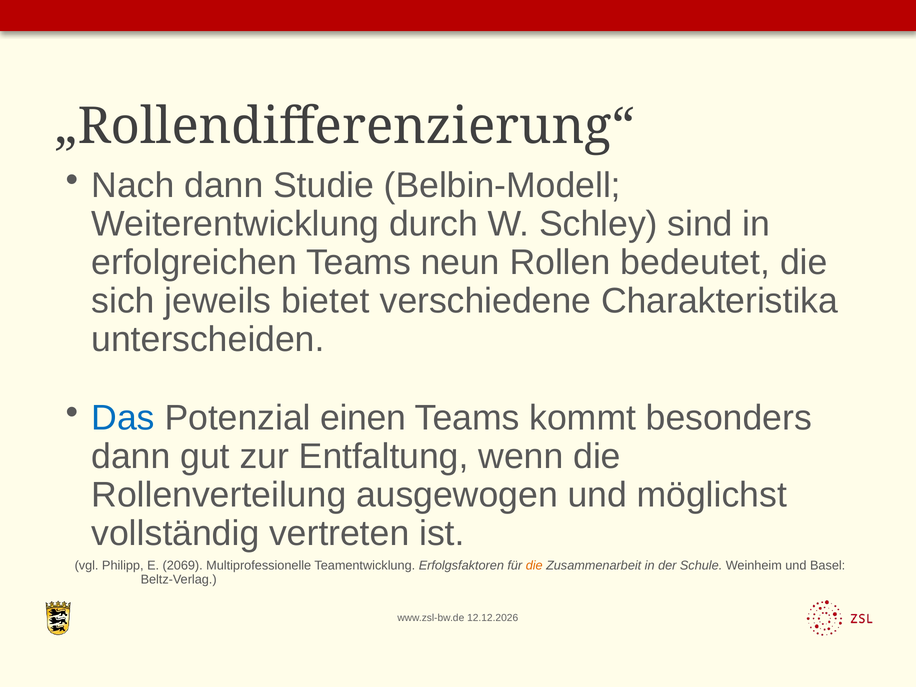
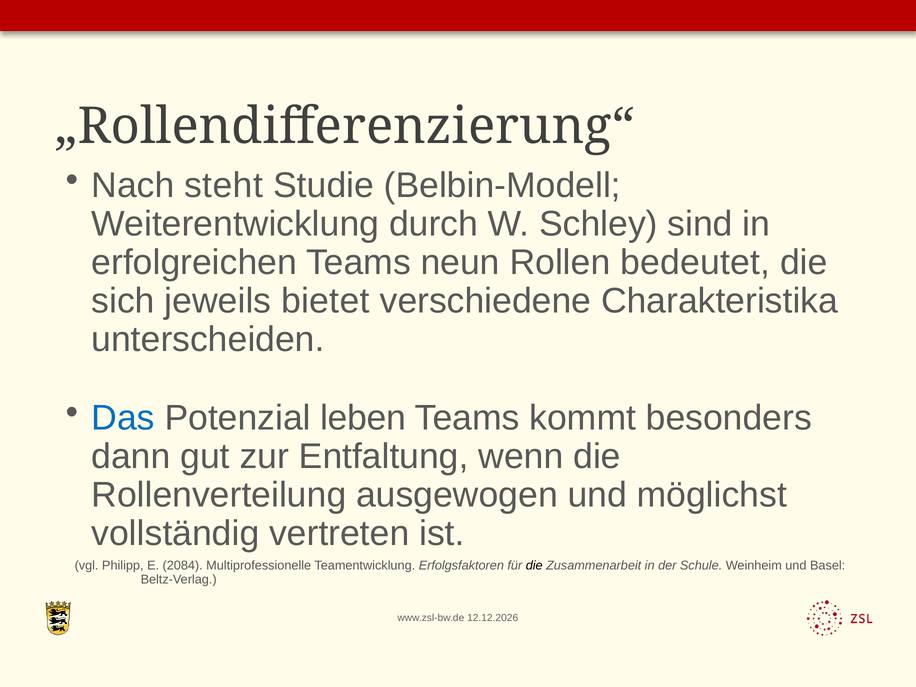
Nach dann: dann -> steht
einen: einen -> leben
2069: 2069 -> 2084
die at (534, 565) colour: orange -> black
